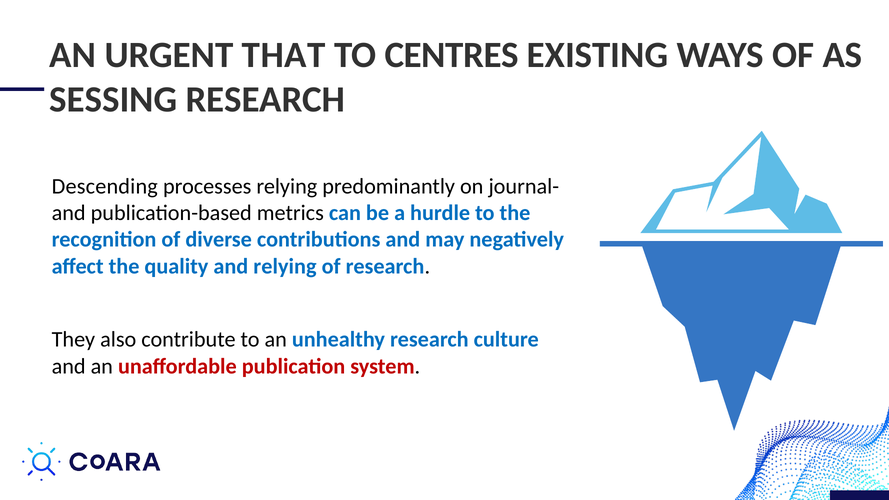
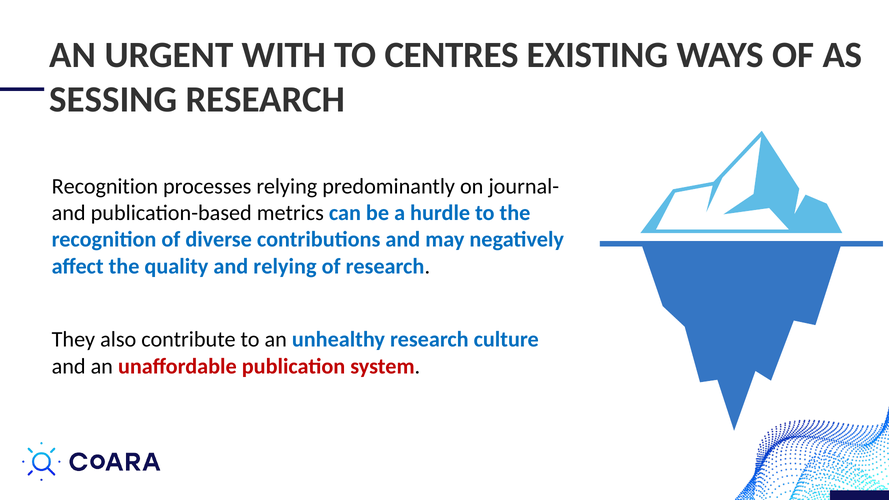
THAT: THAT -> WITH
Descending at (105, 186): Descending -> Recognition
